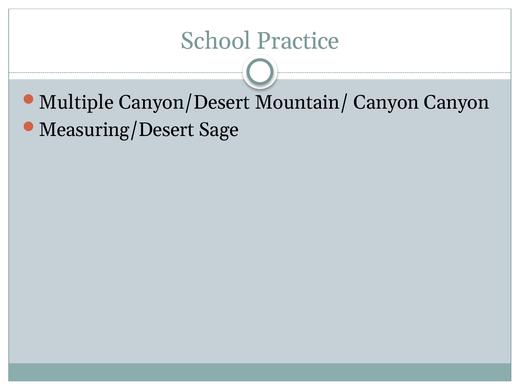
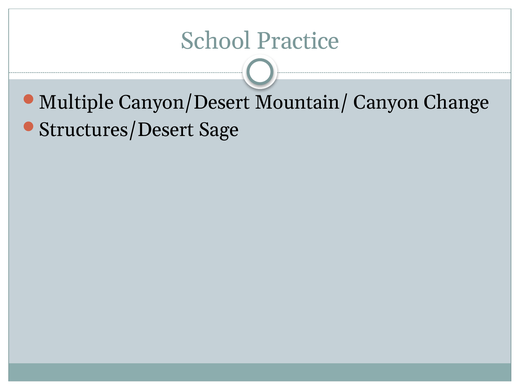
Canyon Canyon: Canyon -> Change
Measuring/Desert: Measuring/Desert -> Structures/Desert
